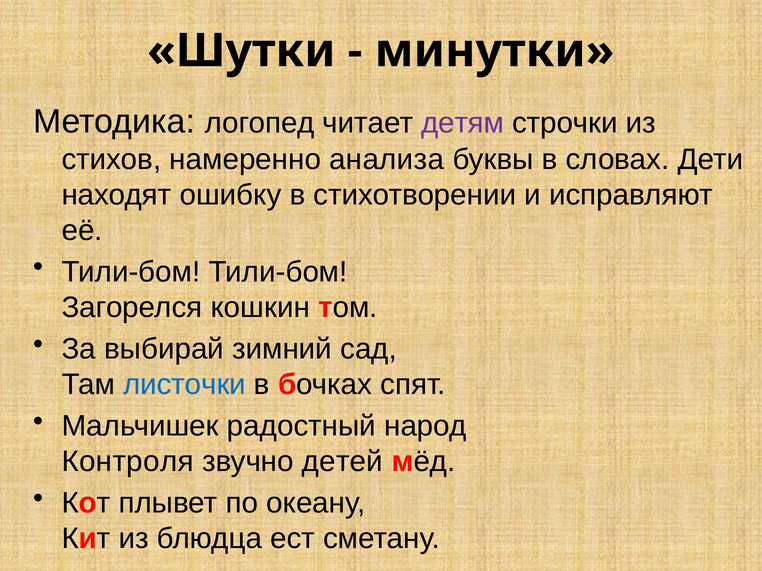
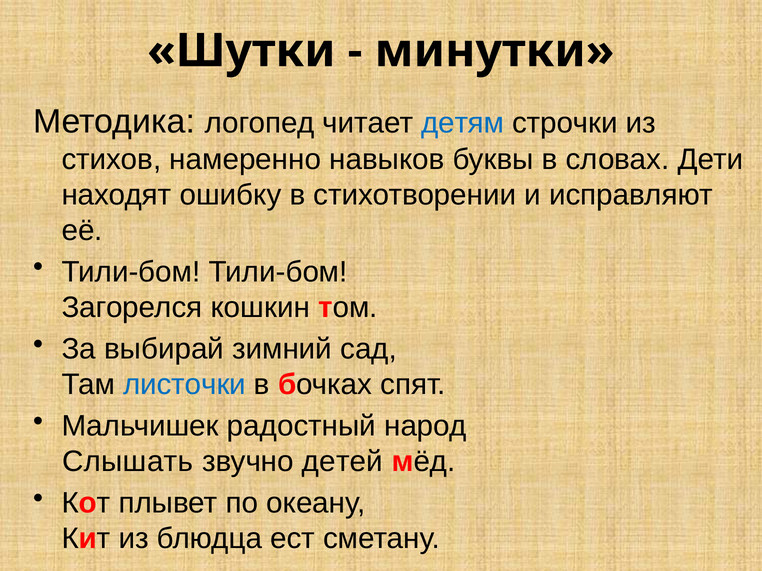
детям colour: purple -> blue
анализа: анализа -> навыков
Контроля: Контроля -> Слышать
